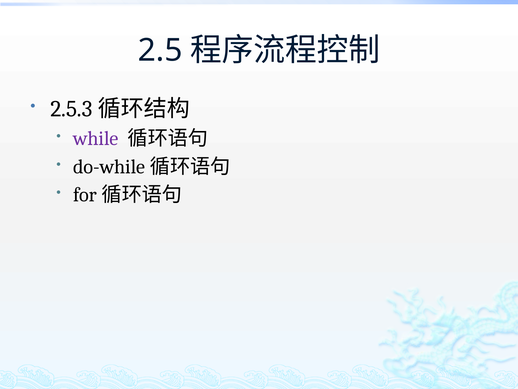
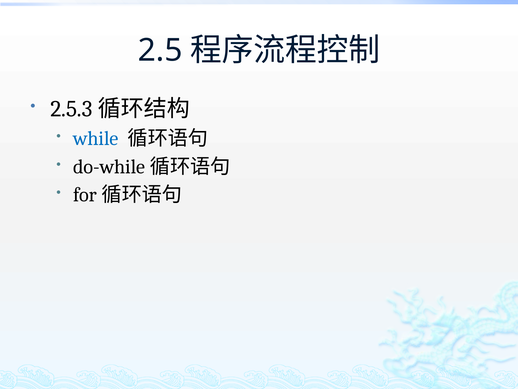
while colour: purple -> blue
